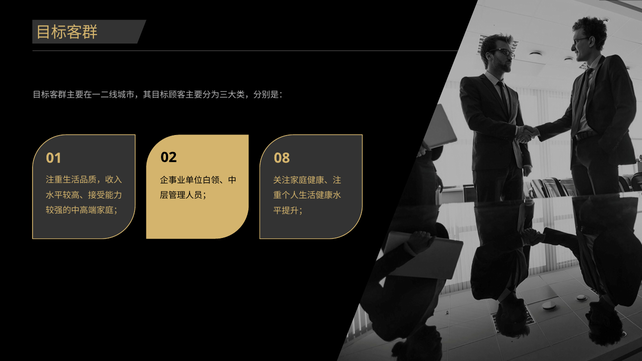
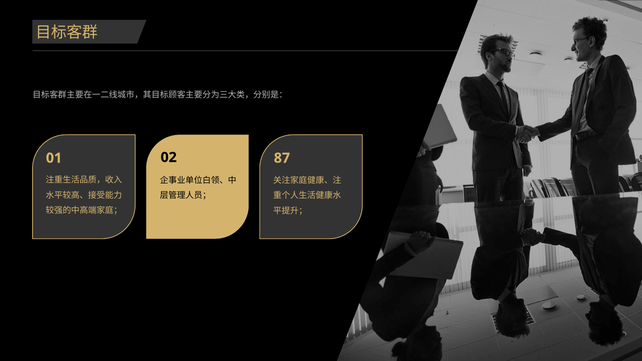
08: 08 -> 87
